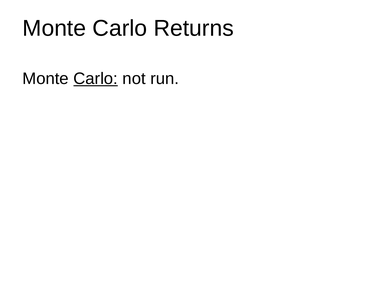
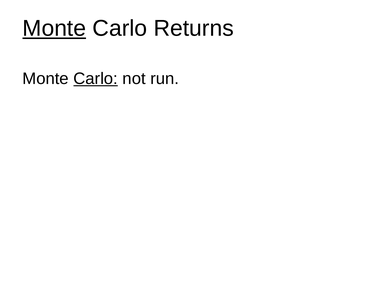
Monte at (54, 28) underline: none -> present
